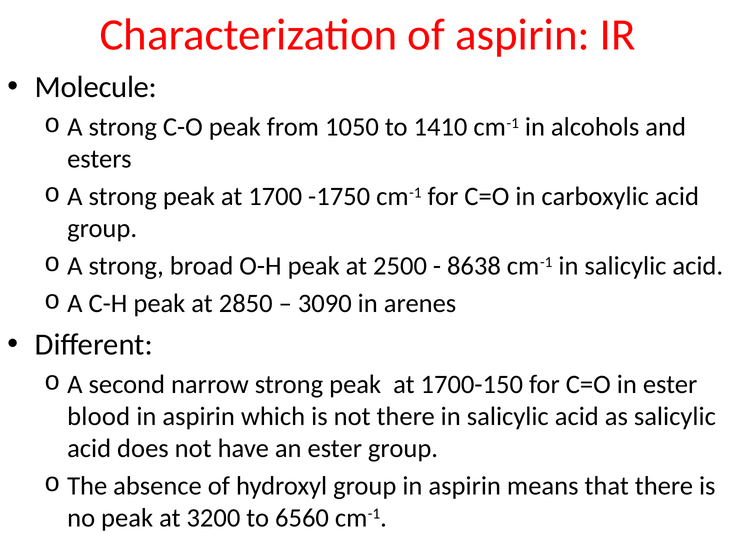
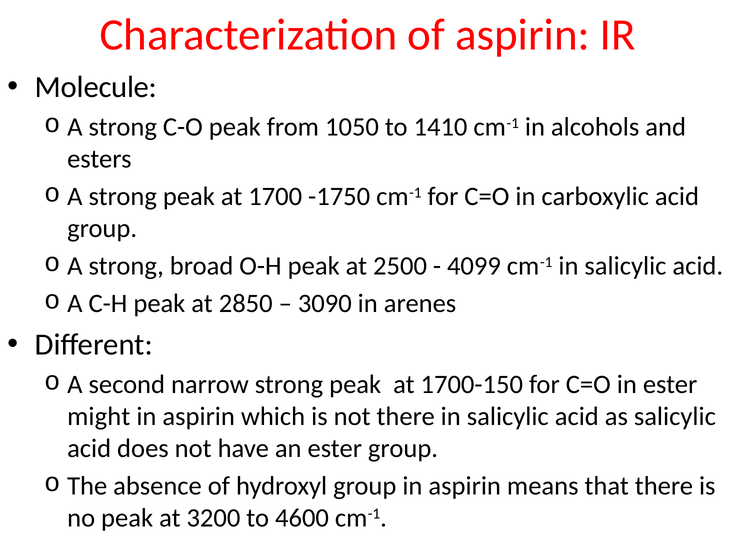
8638: 8638 -> 4099
blood: blood -> might
6560: 6560 -> 4600
